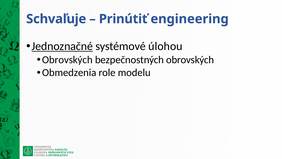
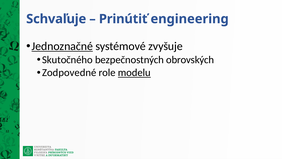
úlohou: úlohou -> zvyšuje
Obrovských at (67, 60): Obrovských -> Skutočného
Obmedzenia: Obmedzenia -> Zodpovedné
modelu underline: none -> present
